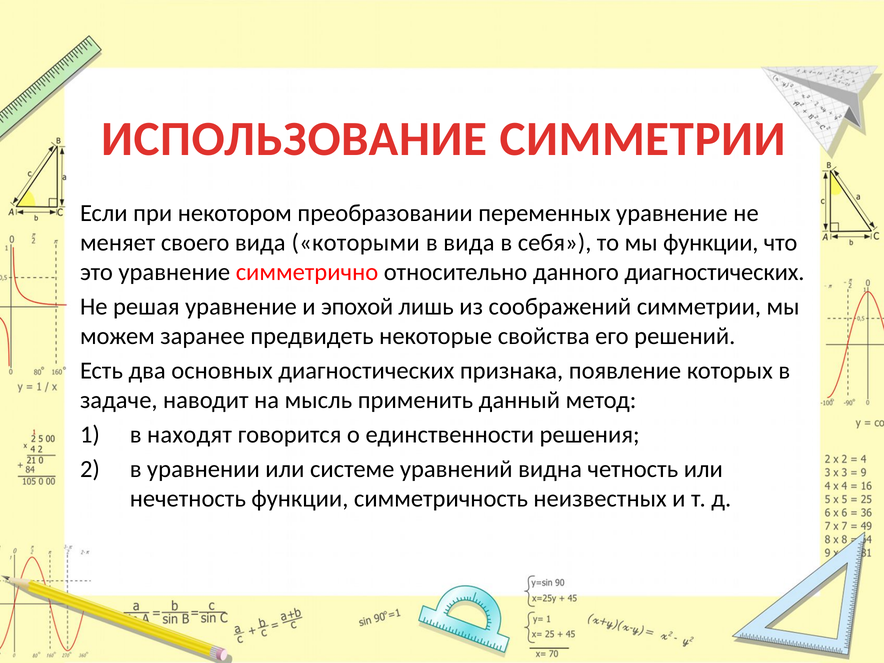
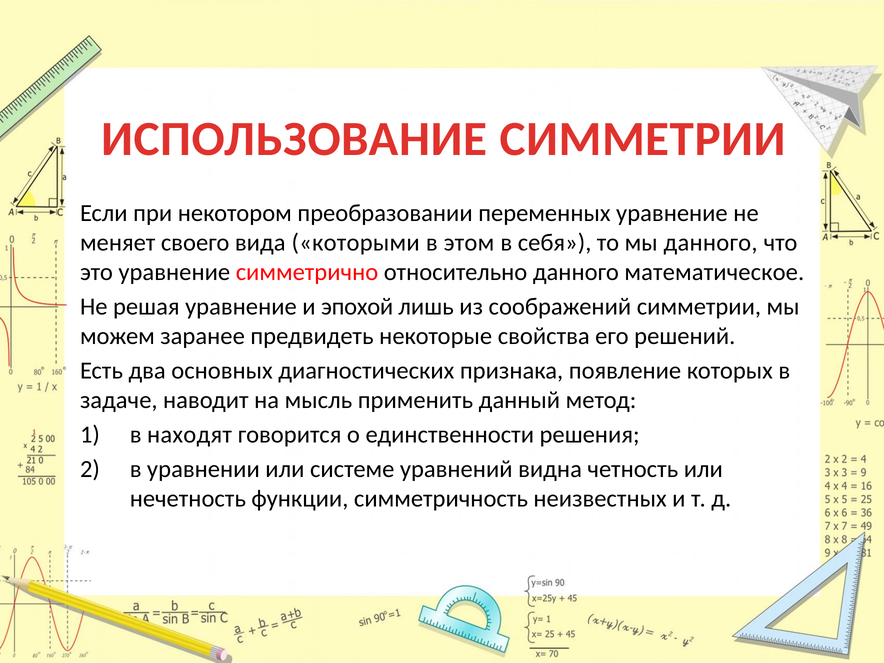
в вида: вида -> этом
мы функции: функции -> данного
данного диагностических: диагностических -> математическое
